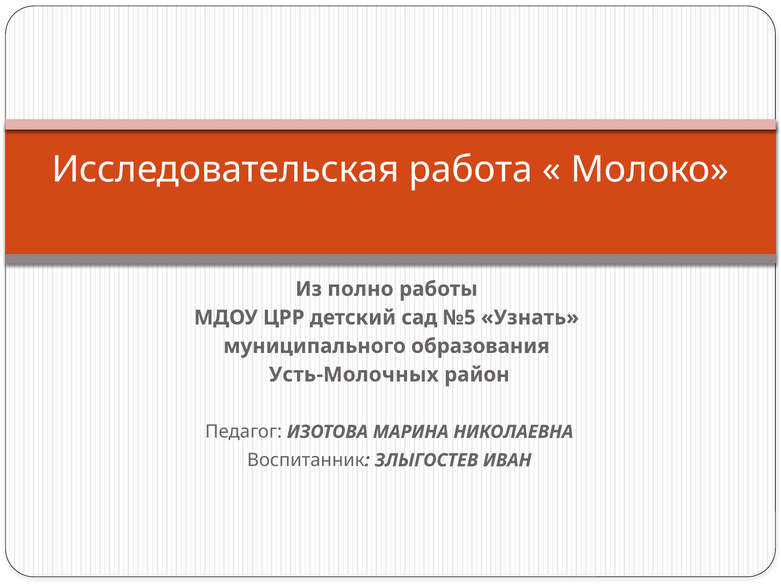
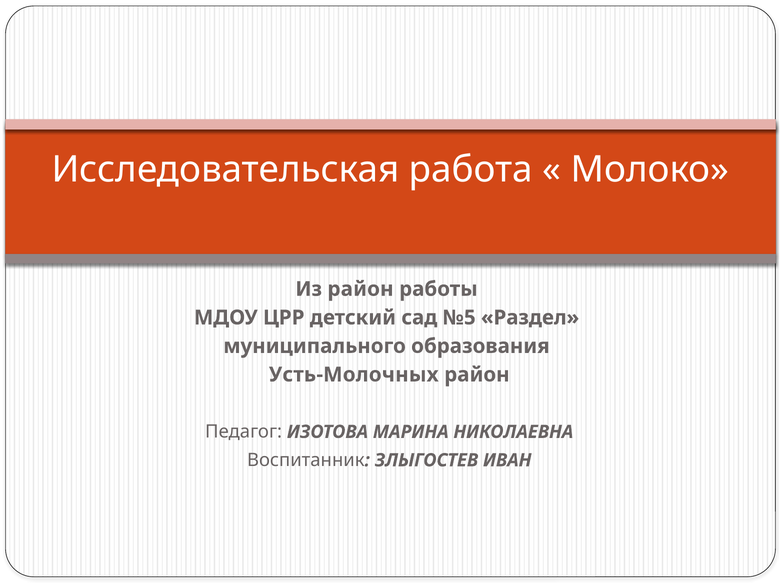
Из полно: полно -> район
Узнать: Узнать -> Раздел
